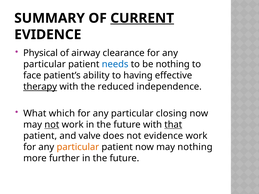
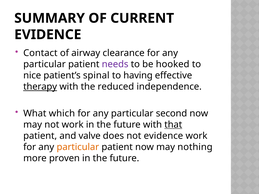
CURRENT underline: present -> none
Physical: Physical -> Contact
needs colour: blue -> purple
be nothing: nothing -> hooked
face: face -> nice
ability: ability -> spinal
closing: closing -> second
not at (52, 125) underline: present -> none
further: further -> proven
